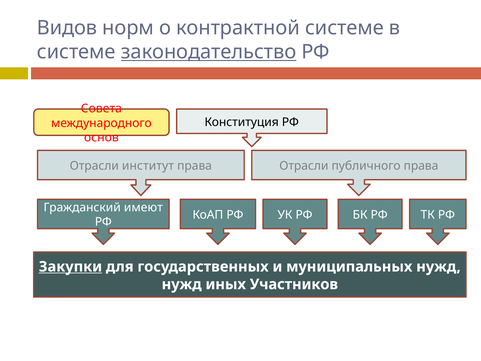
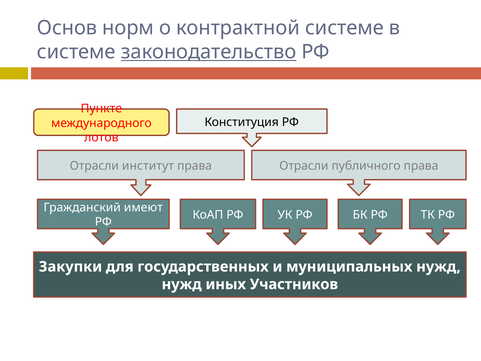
Видов: Видов -> Основ
Совета: Совета -> Пункте
основ: основ -> лотов
Закупки underline: present -> none
